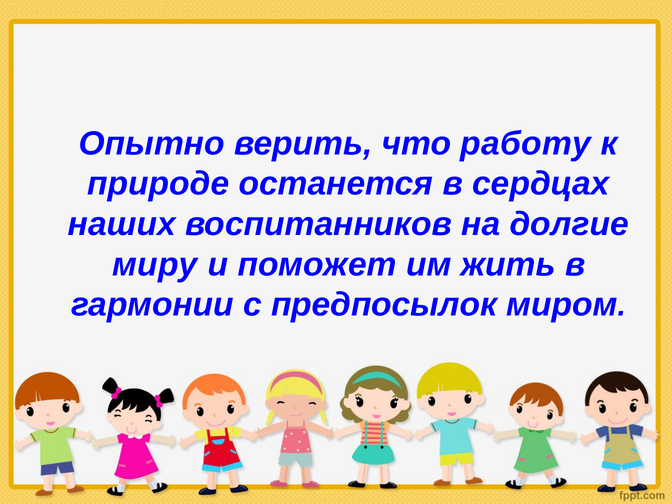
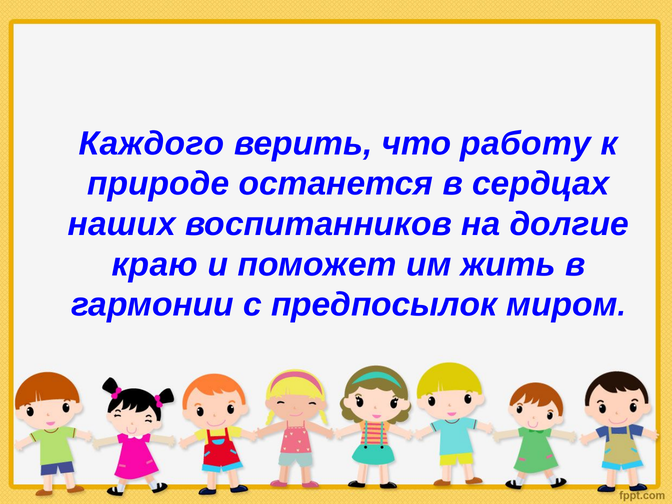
Опытно: Опытно -> Каждого
миру: миру -> краю
